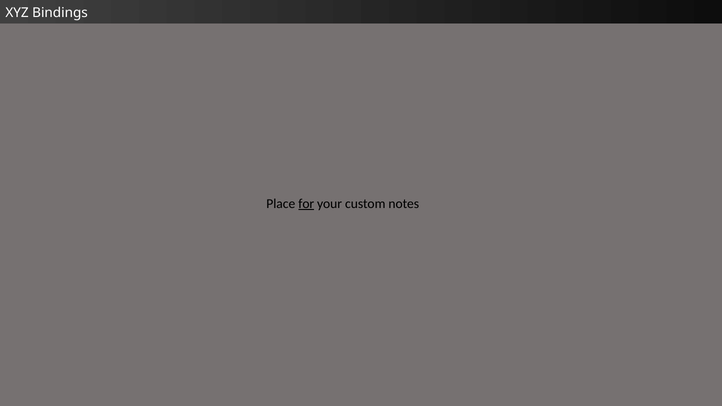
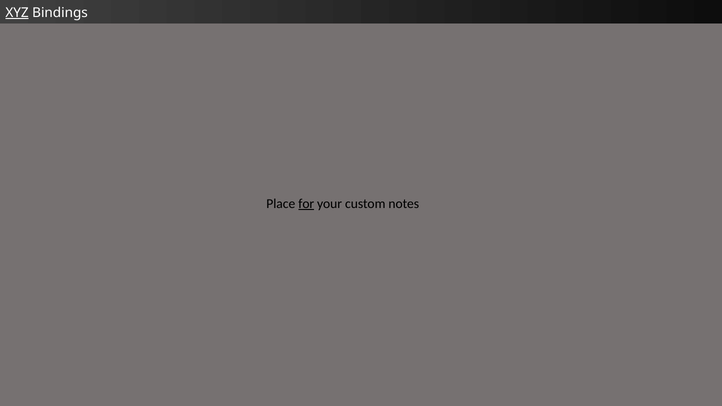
XYZ underline: none -> present
